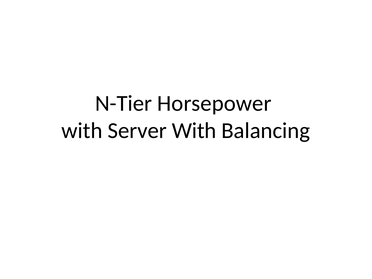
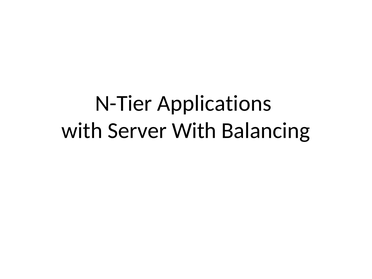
Horsepower: Horsepower -> Applications
